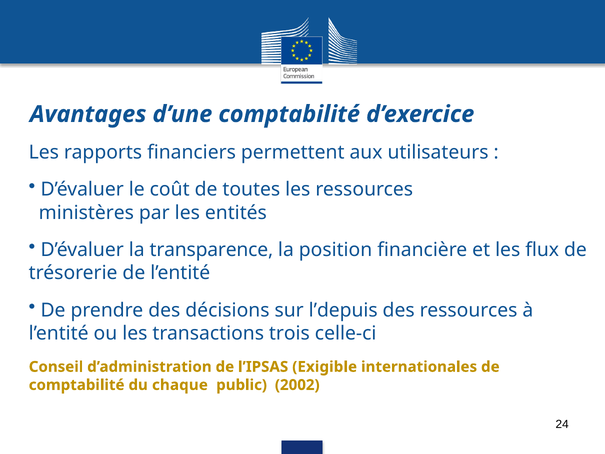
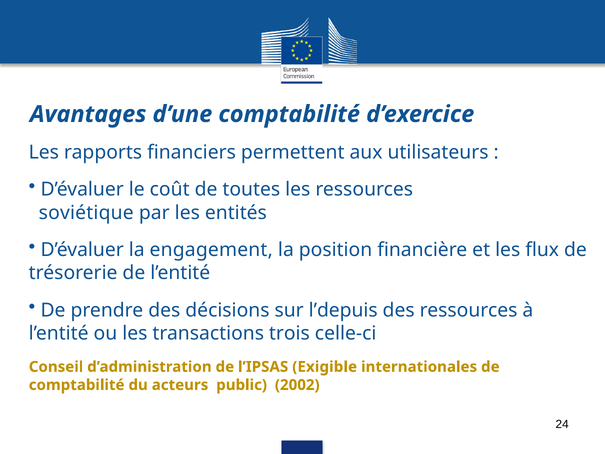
ministères: ministères -> soviétique
transparence: transparence -> engagement
chaque: chaque -> acteurs
